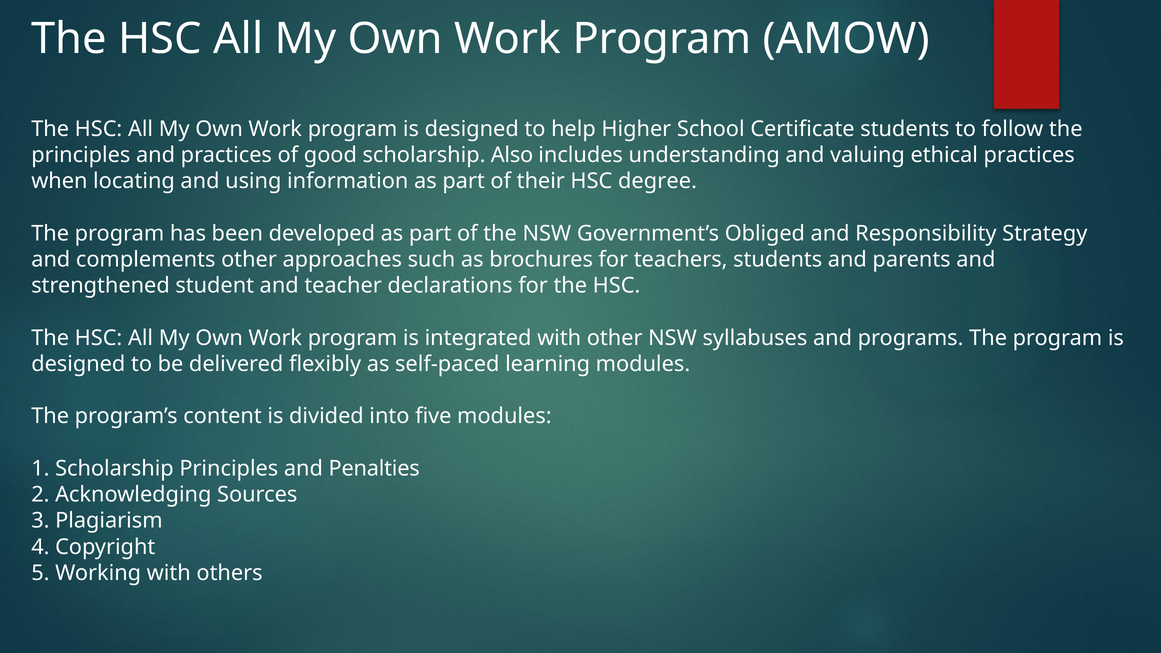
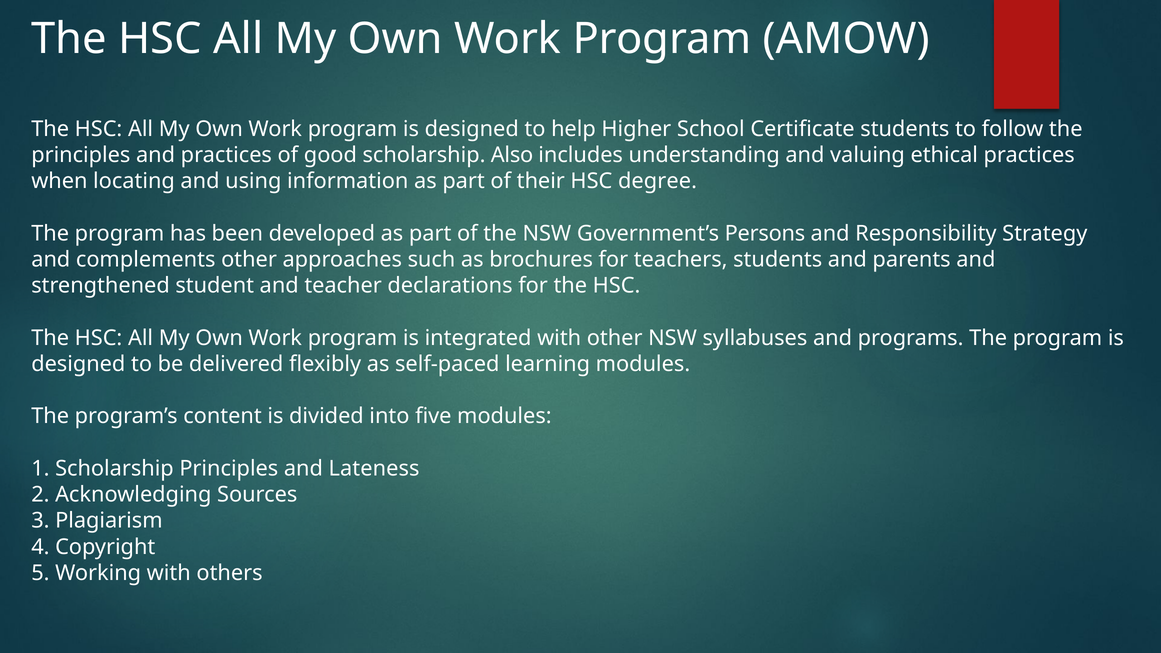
Obliged: Obliged -> Persons
Penalties: Penalties -> Lateness
